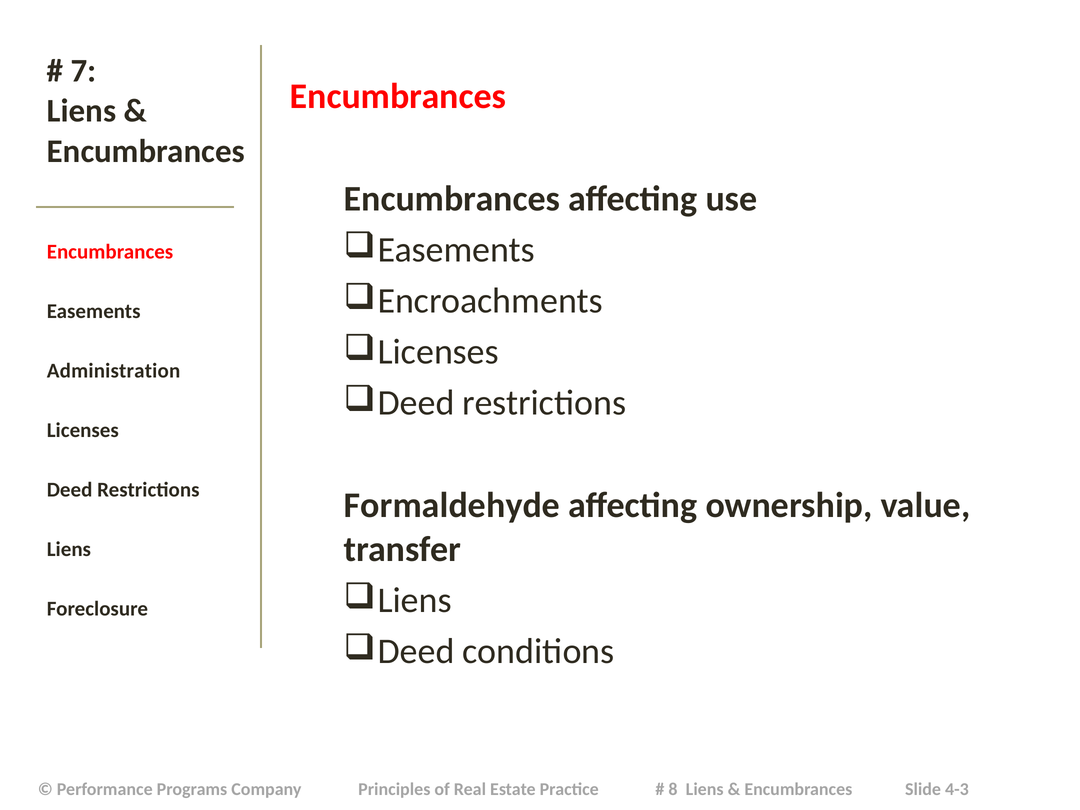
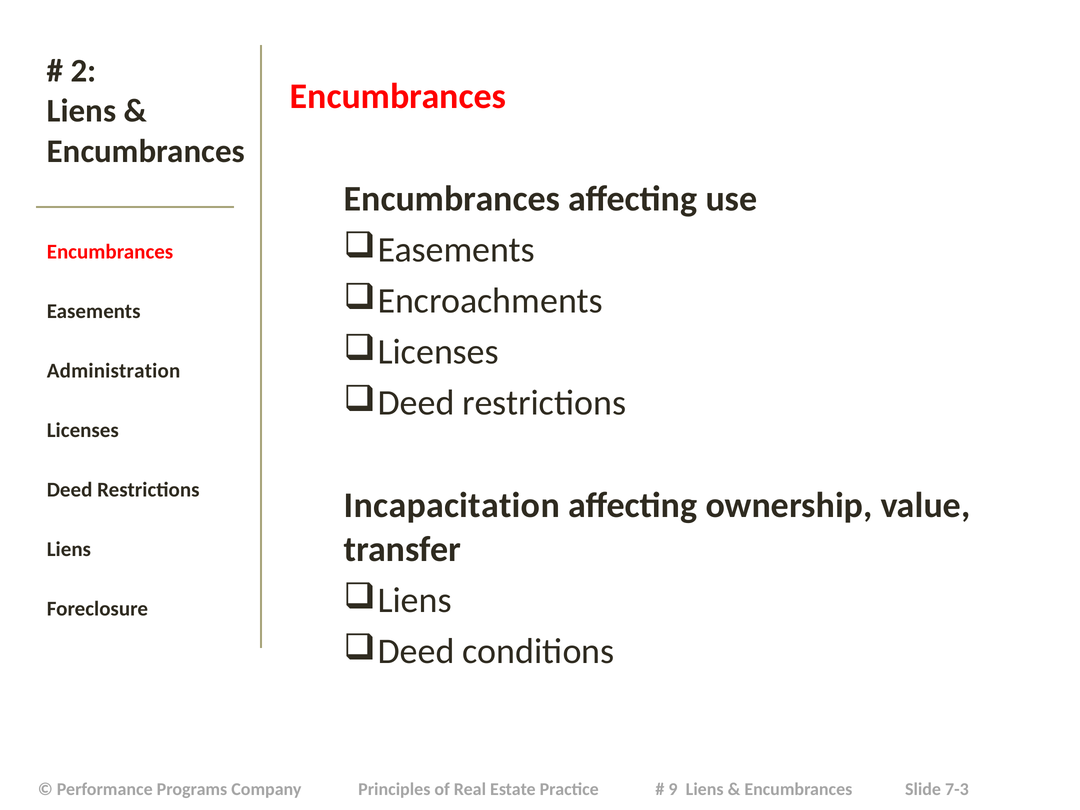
7: 7 -> 2
Formaldehyde: Formaldehyde -> Incapacitation
8: 8 -> 9
4-3: 4-3 -> 7-3
